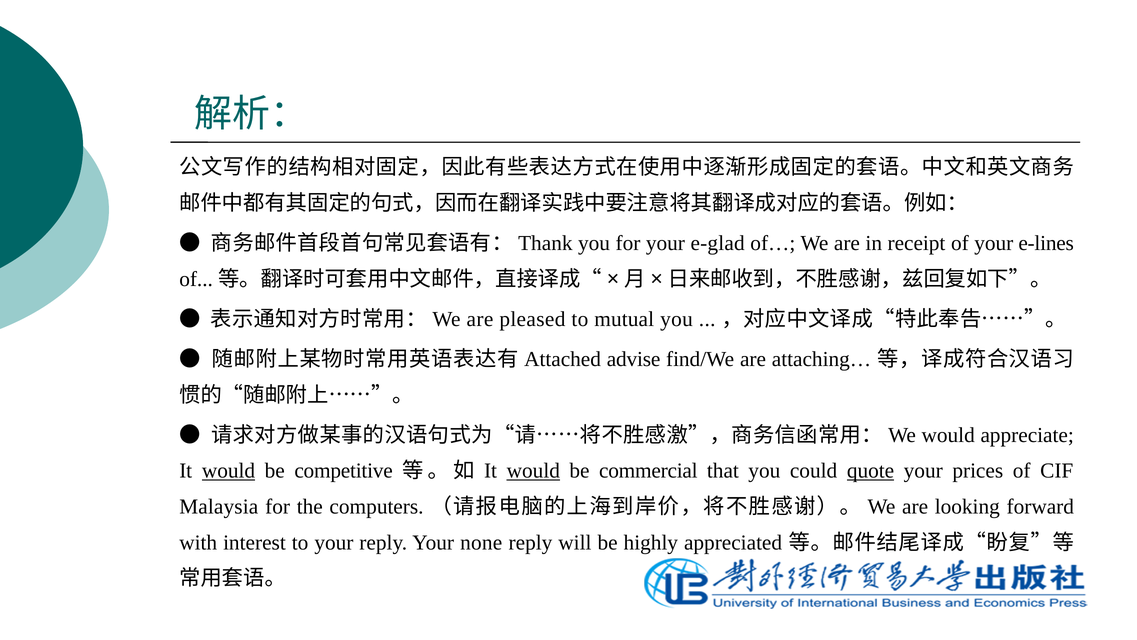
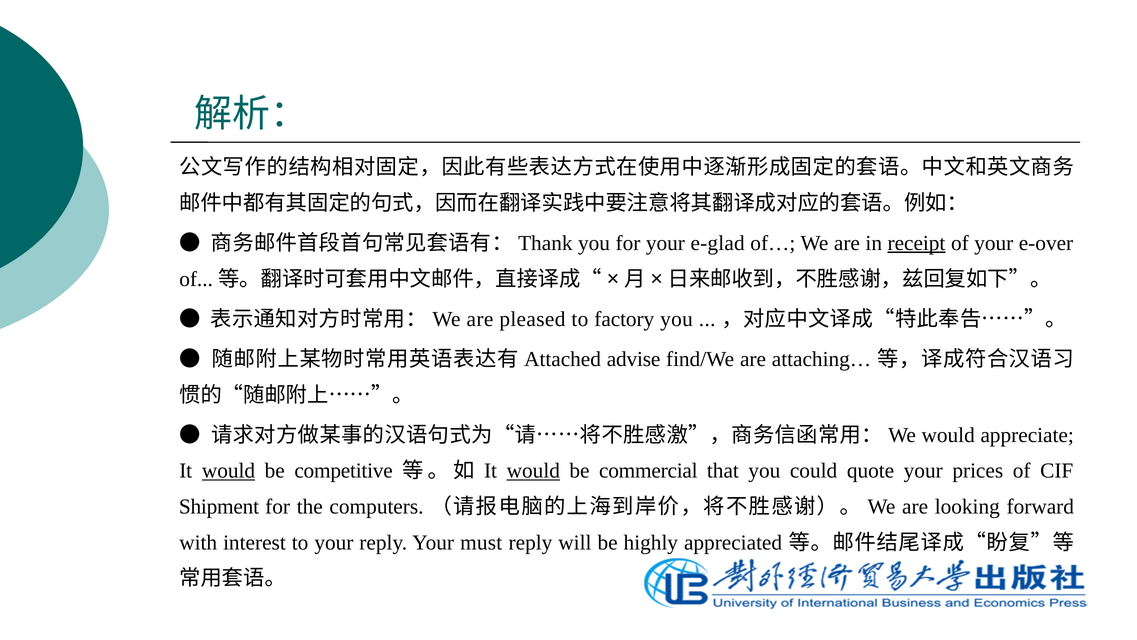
receipt underline: none -> present
e-lines: e-lines -> e-over
mutual: mutual -> factory
quote underline: present -> none
Malaysia: Malaysia -> Shipment
none: none -> must
